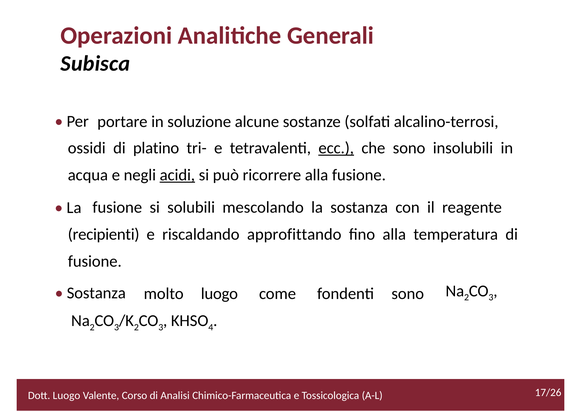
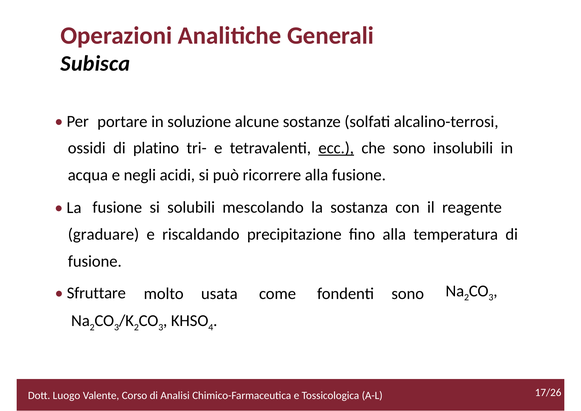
acidi underline: present -> none
recipienti: recipienti -> graduare
approfittando: approfittando -> precipitazione
Sostanza at (96, 293): Sostanza -> Sfruttare
molto luogo: luogo -> usata
